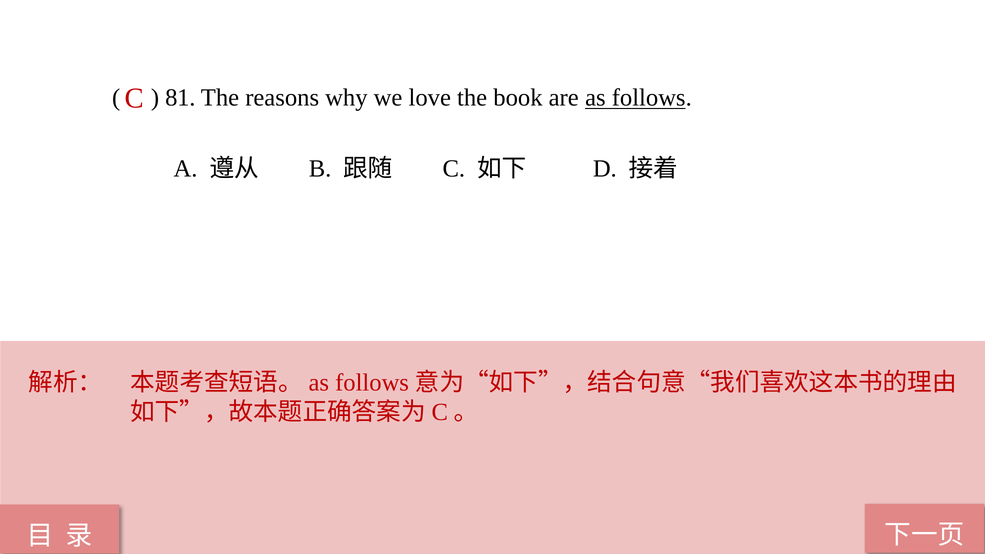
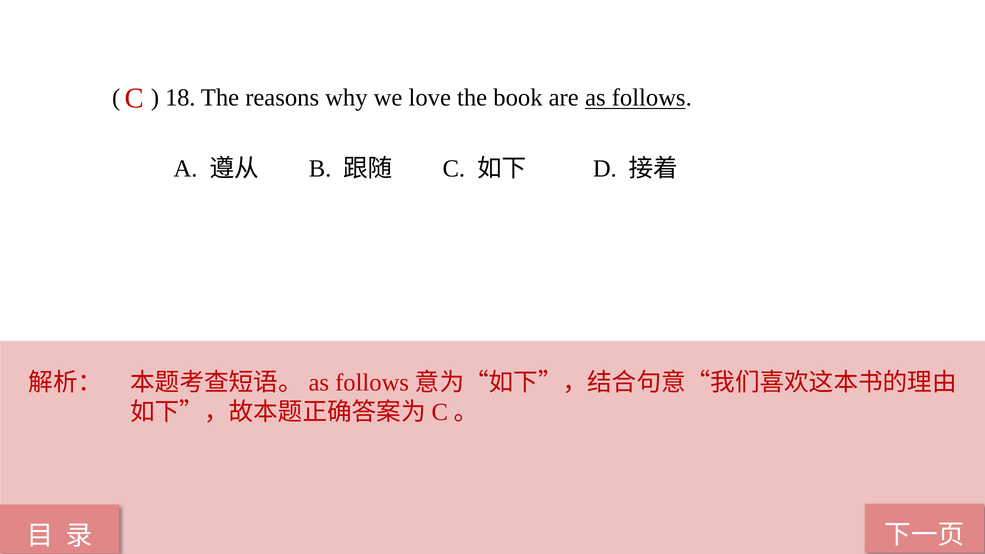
81: 81 -> 18
